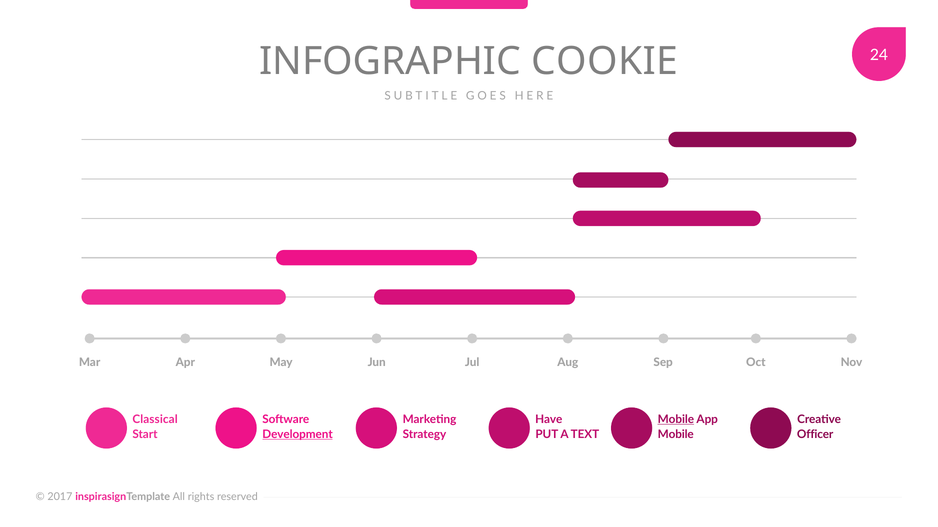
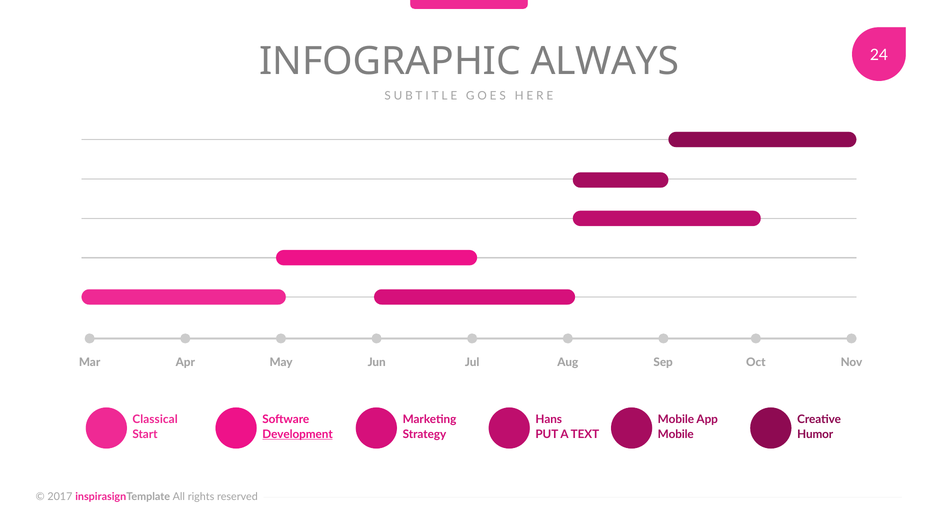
COOKIE: COOKIE -> ALWAYS
Have: Have -> Hans
Mobile at (676, 420) underline: present -> none
Officer: Officer -> Humor
